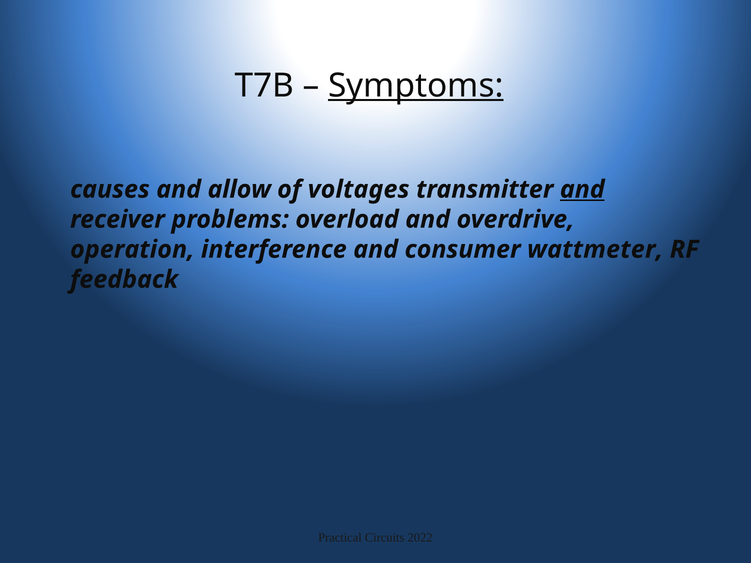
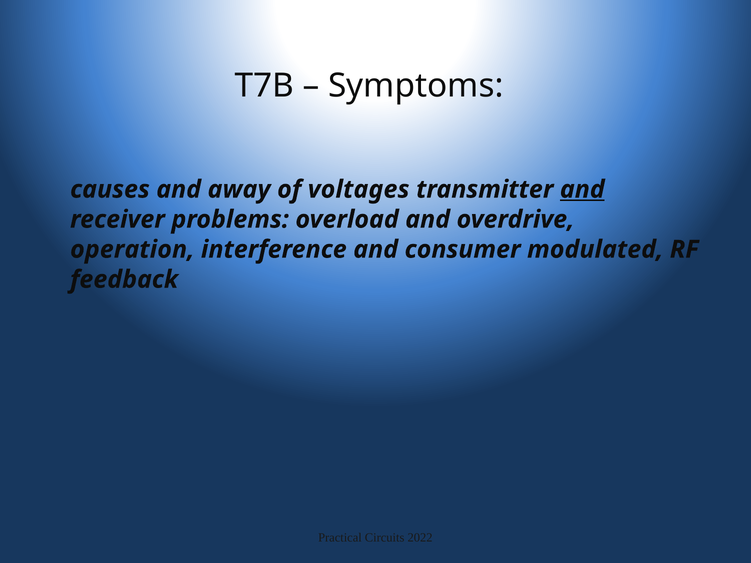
Symptoms underline: present -> none
allow: allow -> away
wattmeter: wattmeter -> modulated
